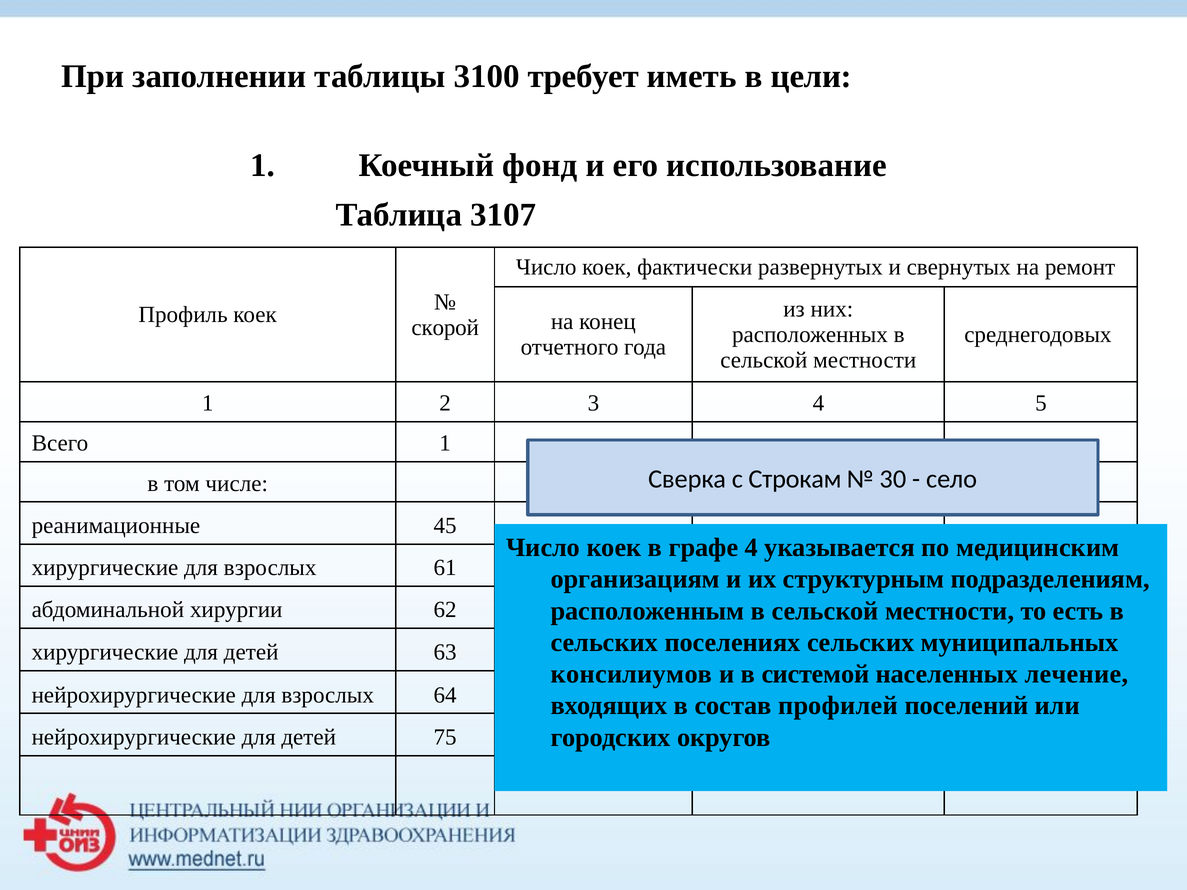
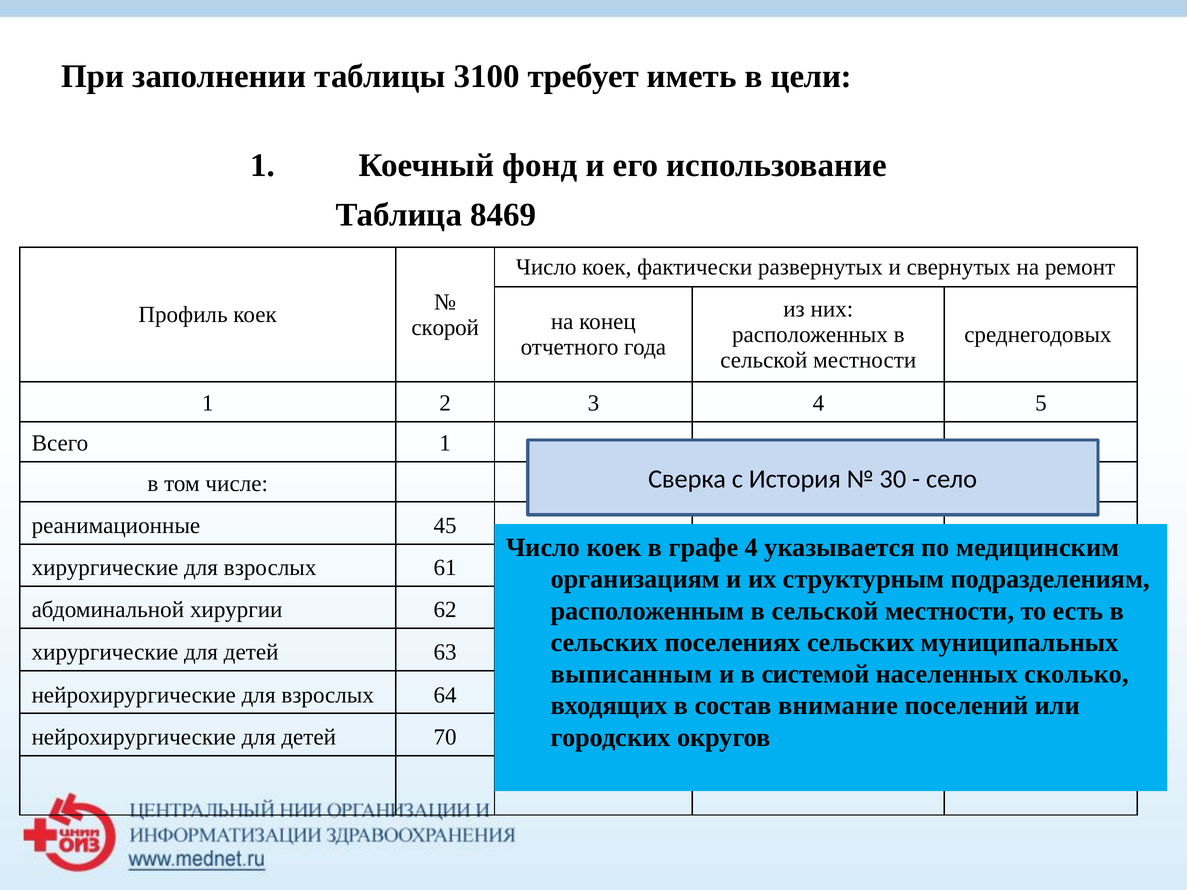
3107: 3107 -> 8469
Строкам: Строкам -> История
консилиумов: консилиумов -> выписанным
лечение: лечение -> сколько
профилей: профилей -> внимание
75: 75 -> 70
